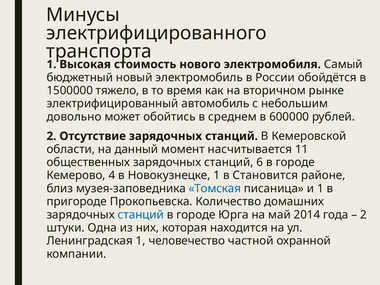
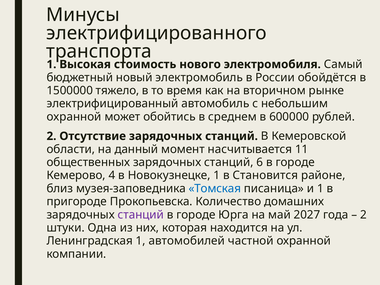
довольно at (74, 117): довольно -> охранной
станций at (141, 215) colour: blue -> purple
2014: 2014 -> 2027
человечество: человечество -> автомобилей
